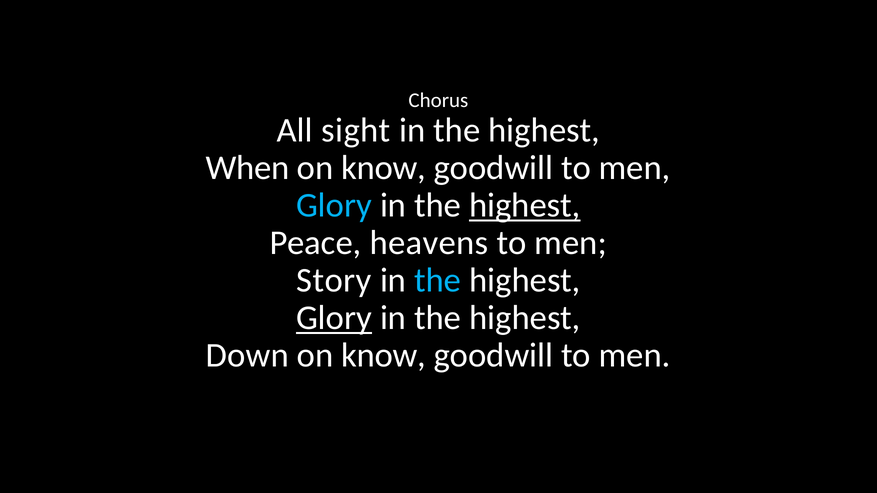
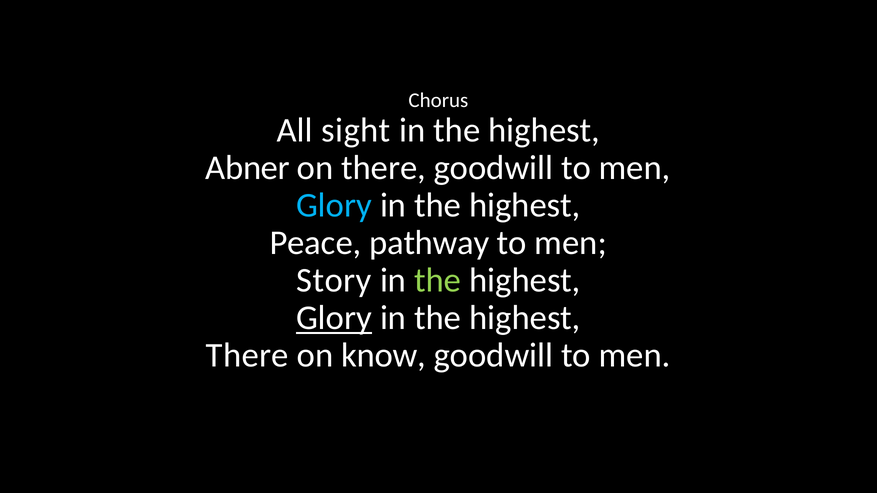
When: When -> Abner
know at (384, 168): know -> there
highest at (525, 206) underline: present -> none
heavens: heavens -> pathway
the at (438, 281) colour: light blue -> light green
Down at (247, 356): Down -> There
